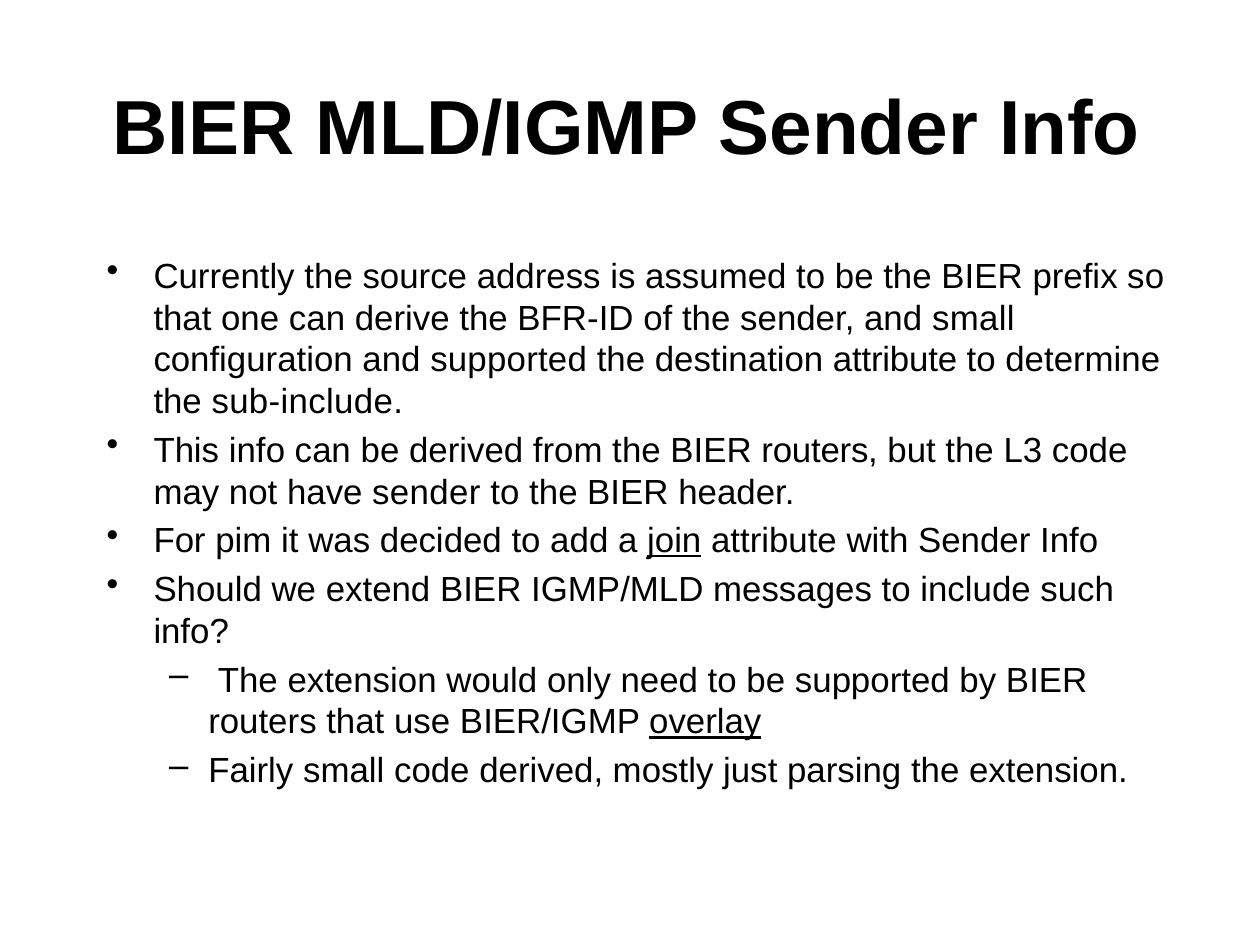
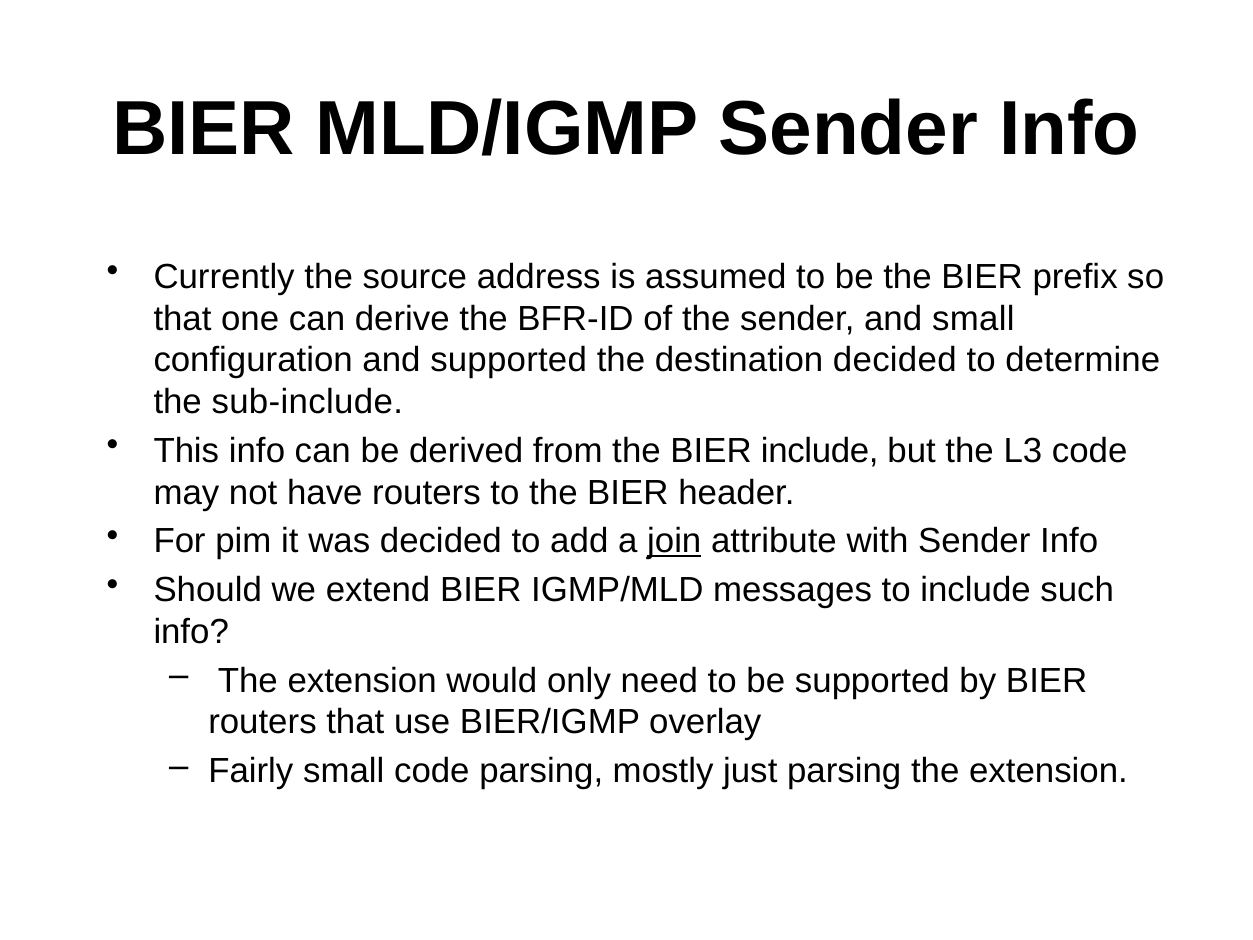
destination attribute: attribute -> decided
the BIER routers: routers -> include
have sender: sender -> routers
overlay underline: present -> none
code derived: derived -> parsing
